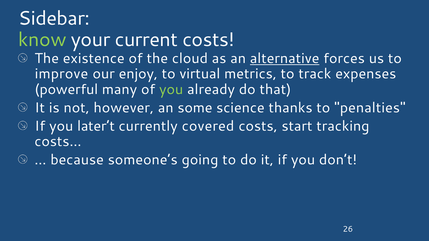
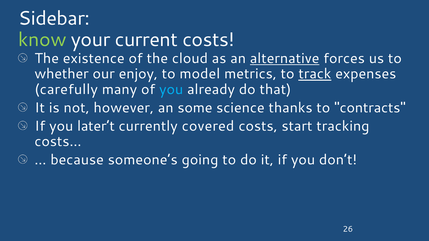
improve: improve -> whether
virtual: virtual -> model
track underline: none -> present
powerful: powerful -> carefully
you at (171, 90) colour: light green -> light blue
penalties: penalties -> contracts
